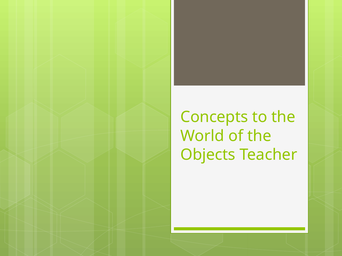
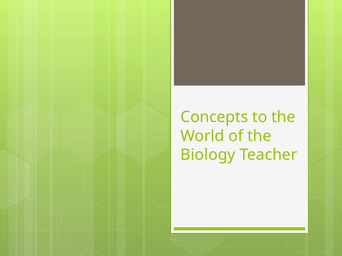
Objects: Objects -> Biology
